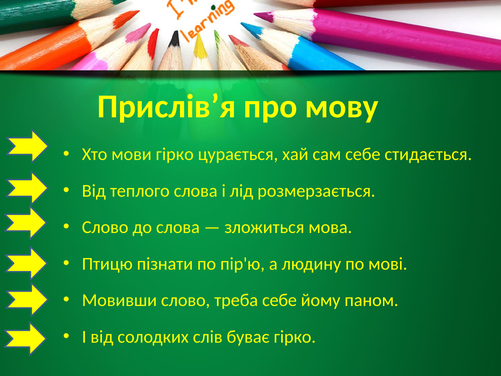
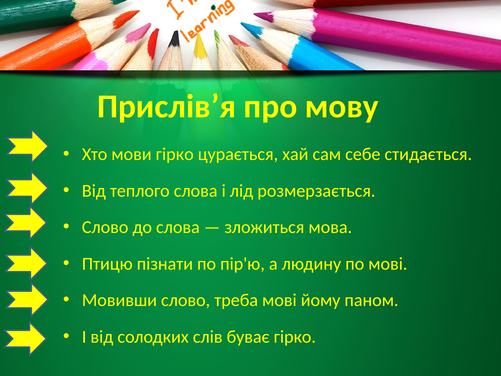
треба себе: себе -> мові
